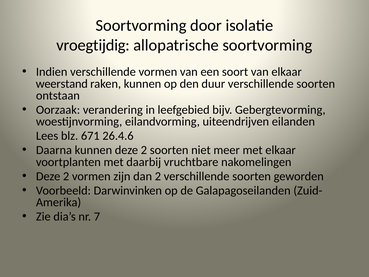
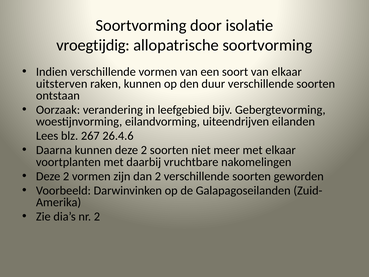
weerstand: weerstand -> uitsterven
671: 671 -> 267
nr 7: 7 -> 2
